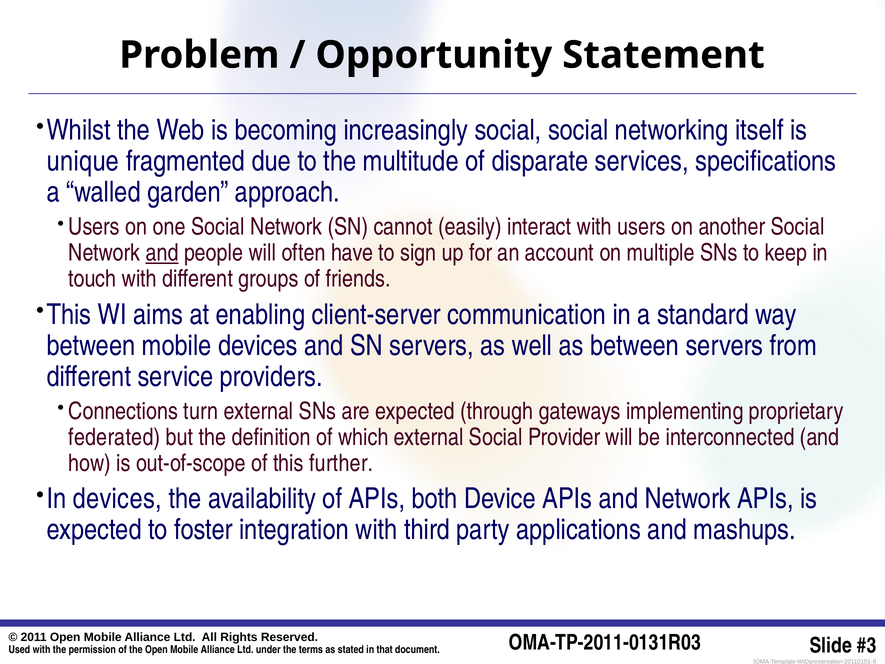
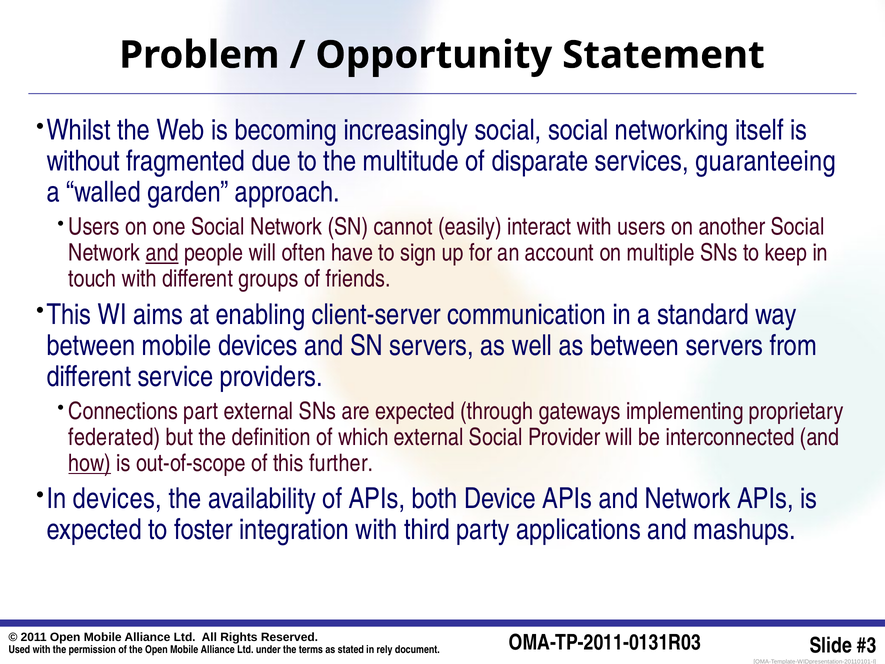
unique: unique -> without
specifications: specifications -> guaranteeing
turn: turn -> part
how underline: none -> present
that: that -> rely
